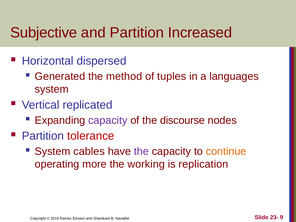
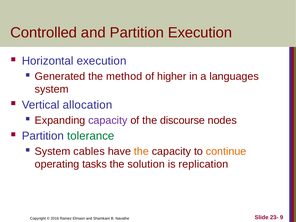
Subjective: Subjective -> Controlled
Partition Increased: Increased -> Execution
Horizontal dispersed: dispersed -> execution
tuples: tuples -> higher
replicated: replicated -> allocation
tolerance colour: red -> green
the at (141, 151) colour: purple -> orange
more: more -> tasks
working: working -> solution
